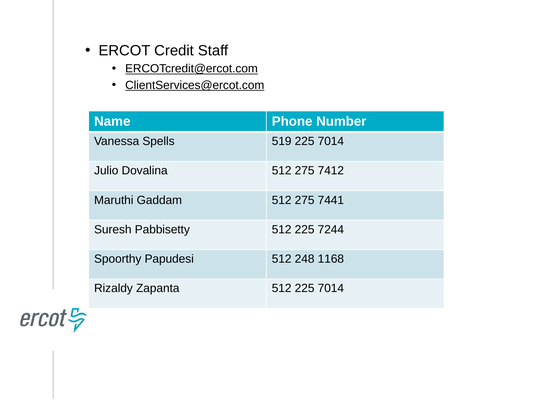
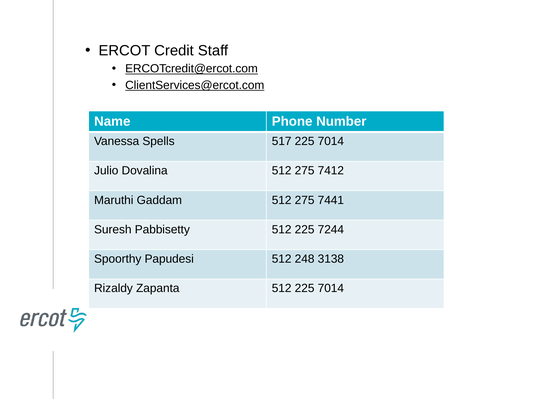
519: 519 -> 517
1168: 1168 -> 3138
